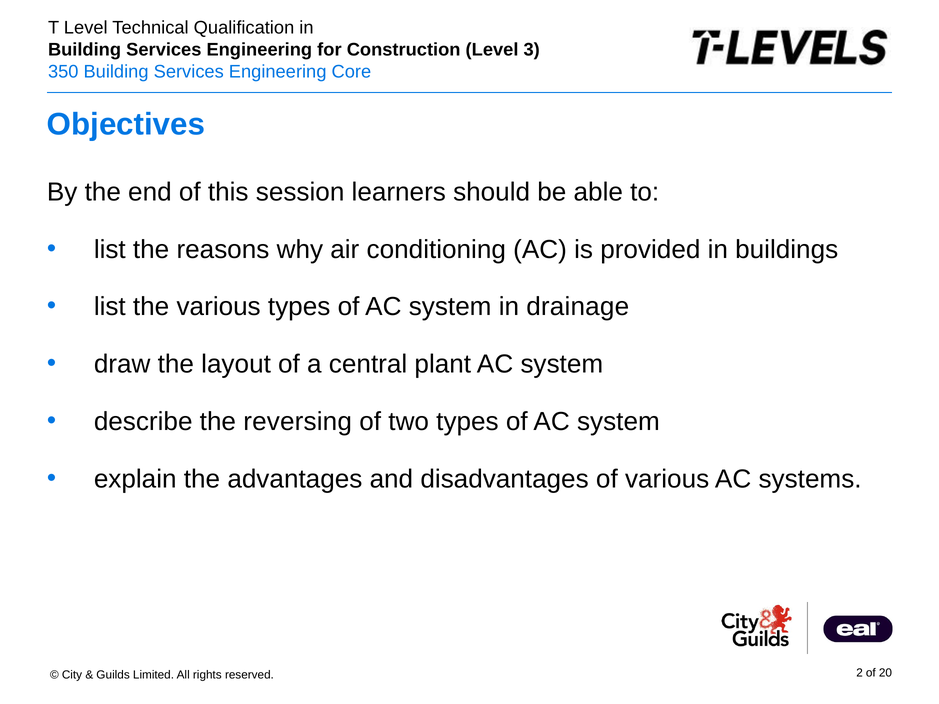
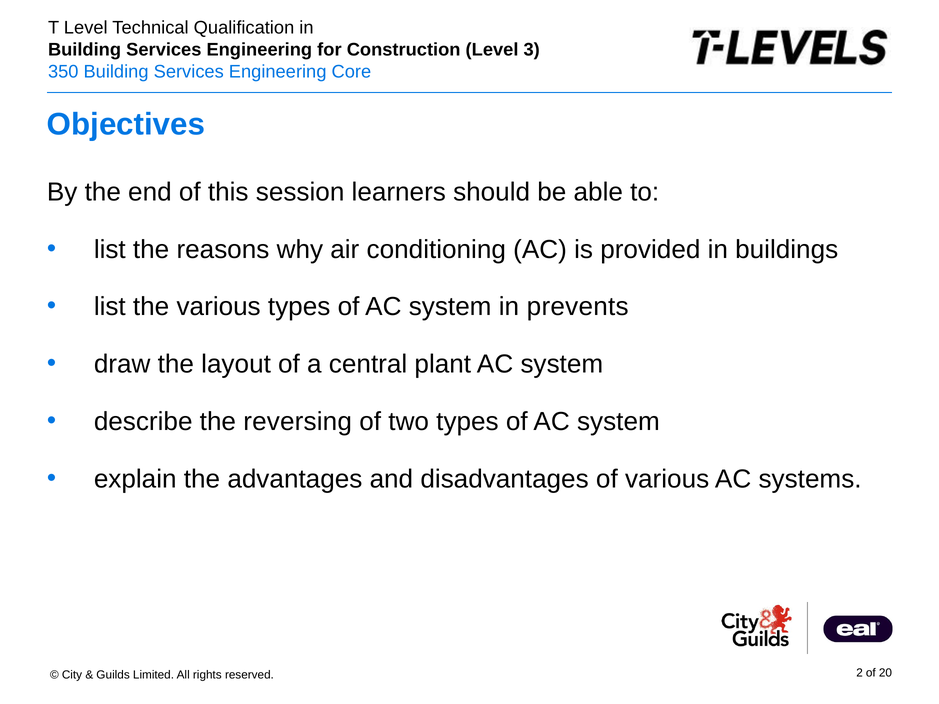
drainage: drainage -> prevents
